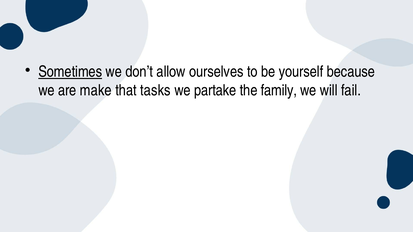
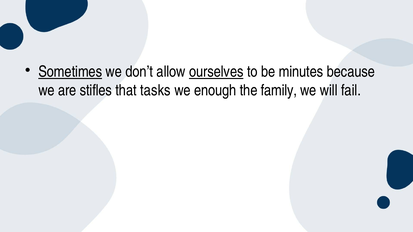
ourselves underline: none -> present
yourself: yourself -> minutes
make: make -> stifles
partake: partake -> enough
